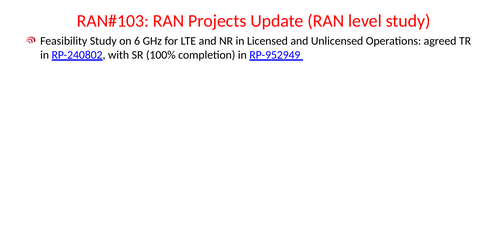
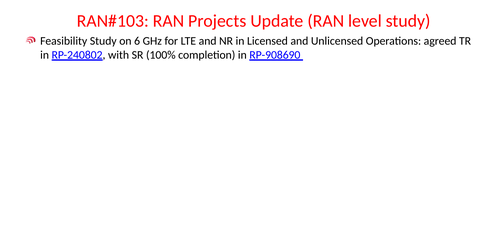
RP-952949: RP-952949 -> RP-908690
